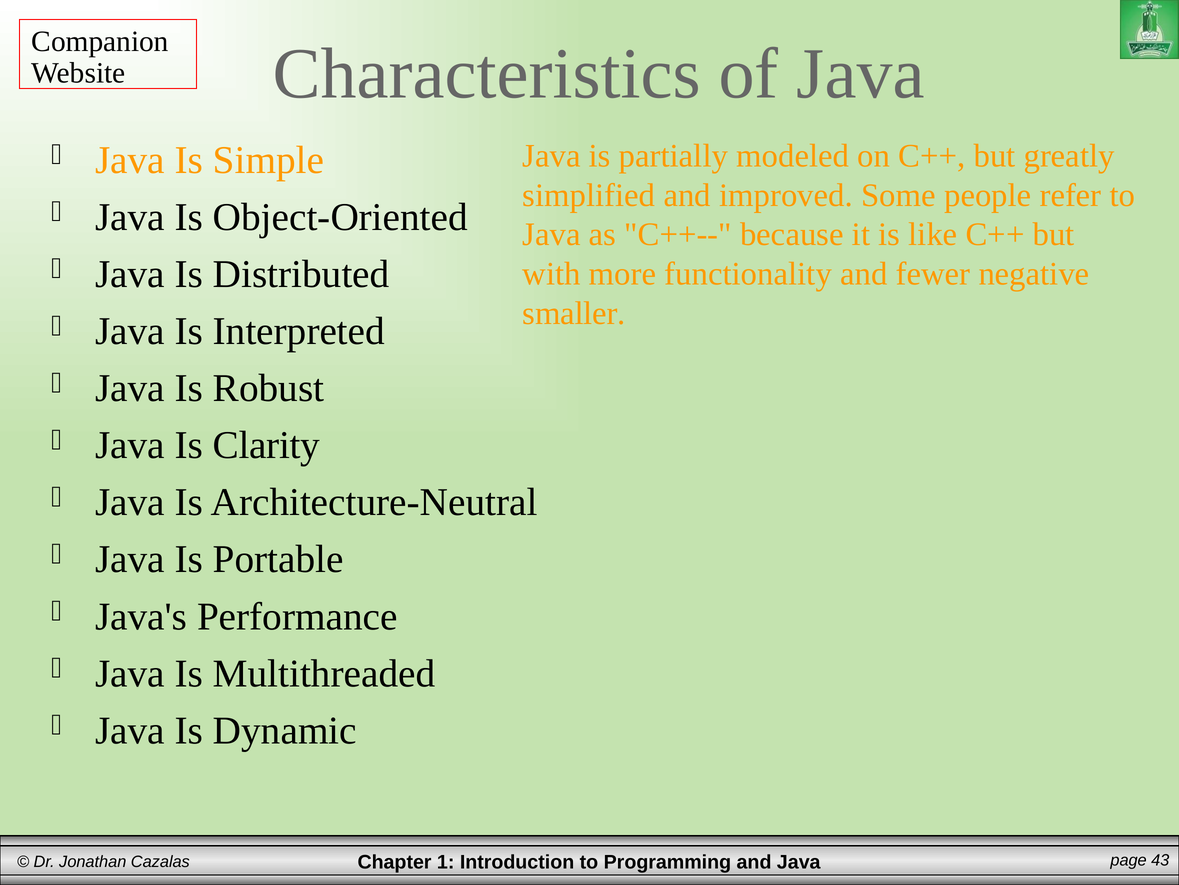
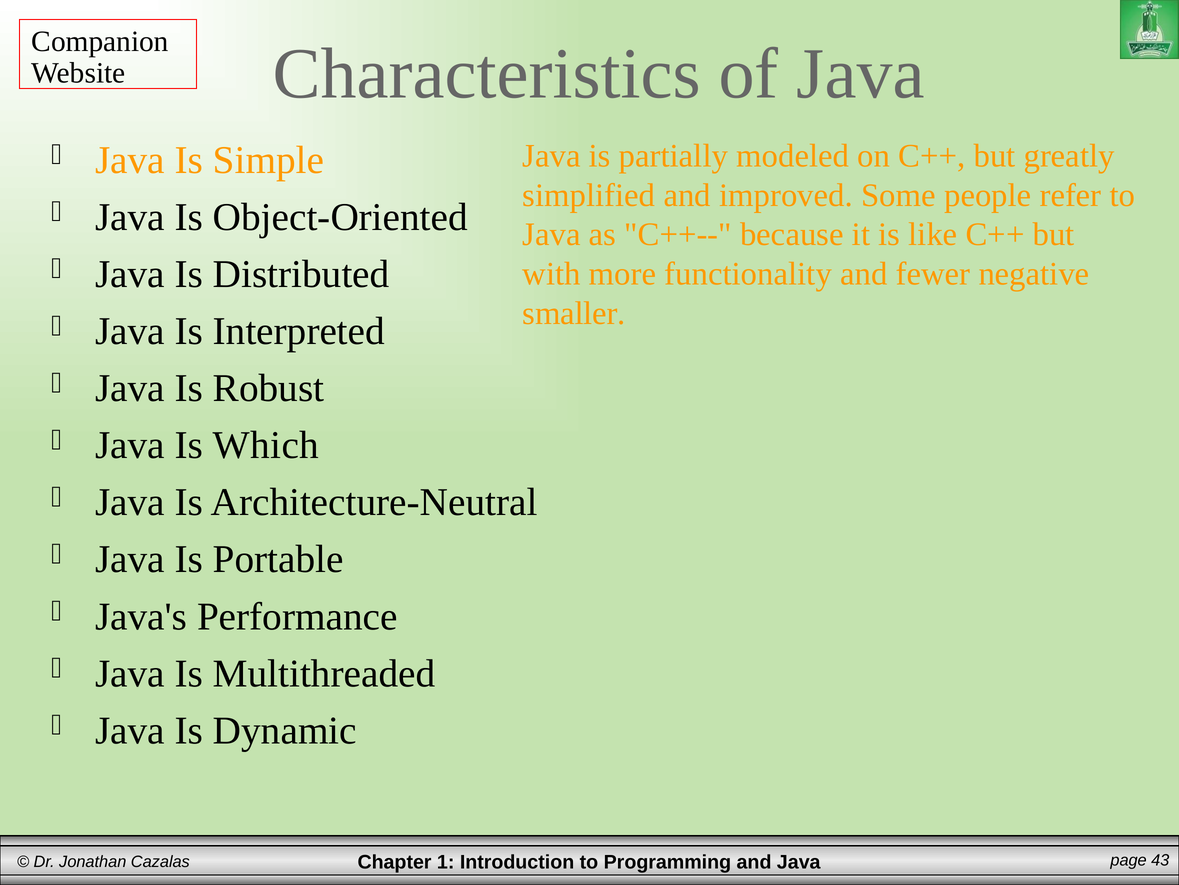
Clarity: Clarity -> Which
